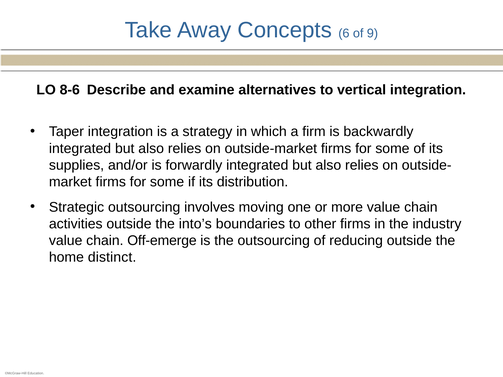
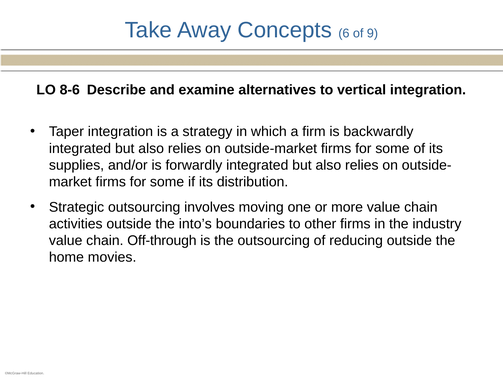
Off-emerge: Off-emerge -> Off-through
distinct: distinct -> movies
